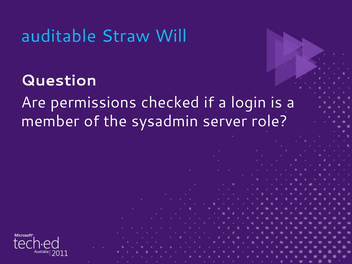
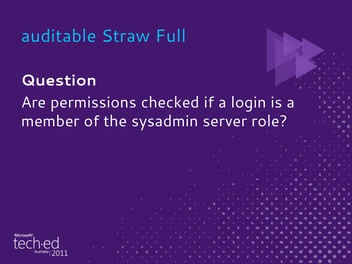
Will: Will -> Full
